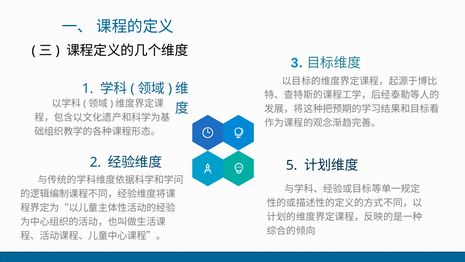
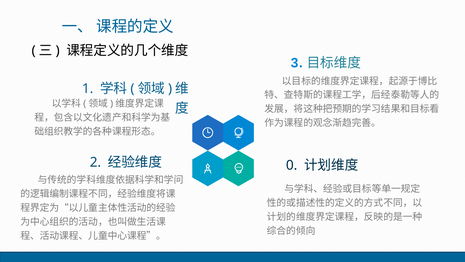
5: 5 -> 0
